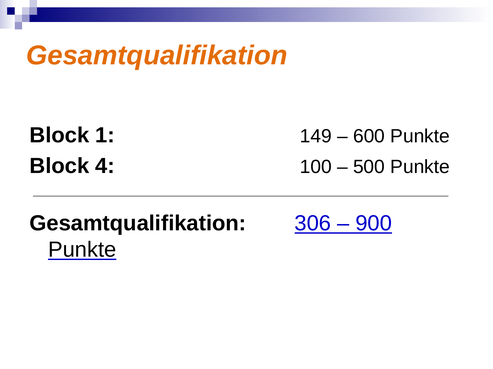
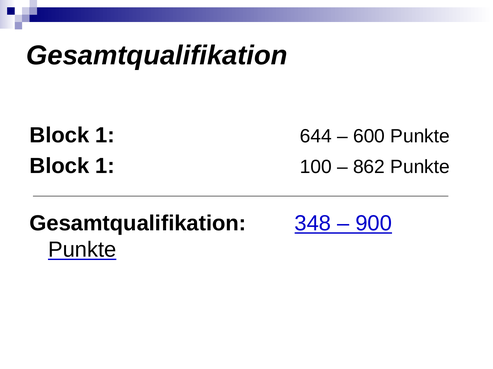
Gesamtqualifikation at (157, 55) colour: orange -> black
149: 149 -> 644
4 at (105, 166): 4 -> 1
500: 500 -> 862
306: 306 -> 348
